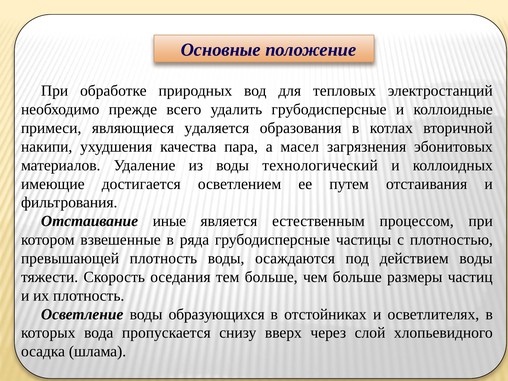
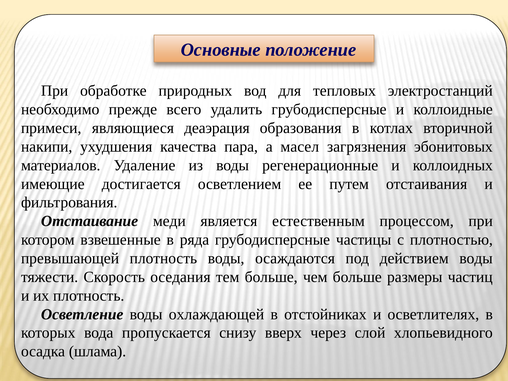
удаляется: удаляется -> деаэрация
технологический: технологический -> регенерационные
иные: иные -> меди
образующихся: образующихся -> охлаждающей
